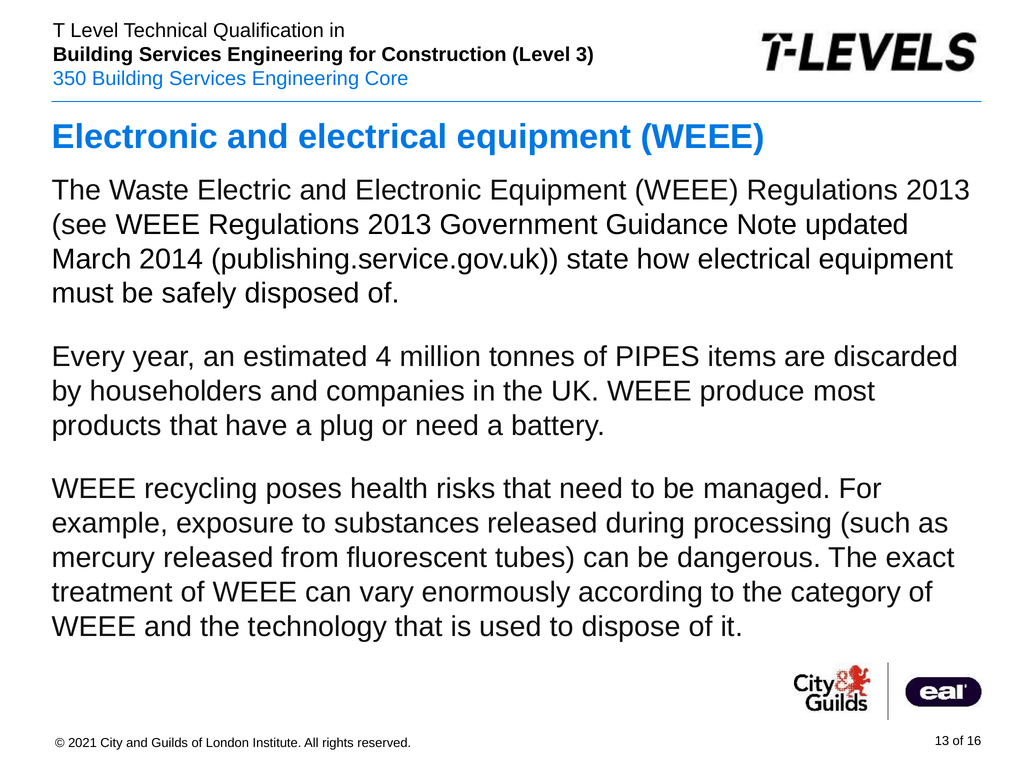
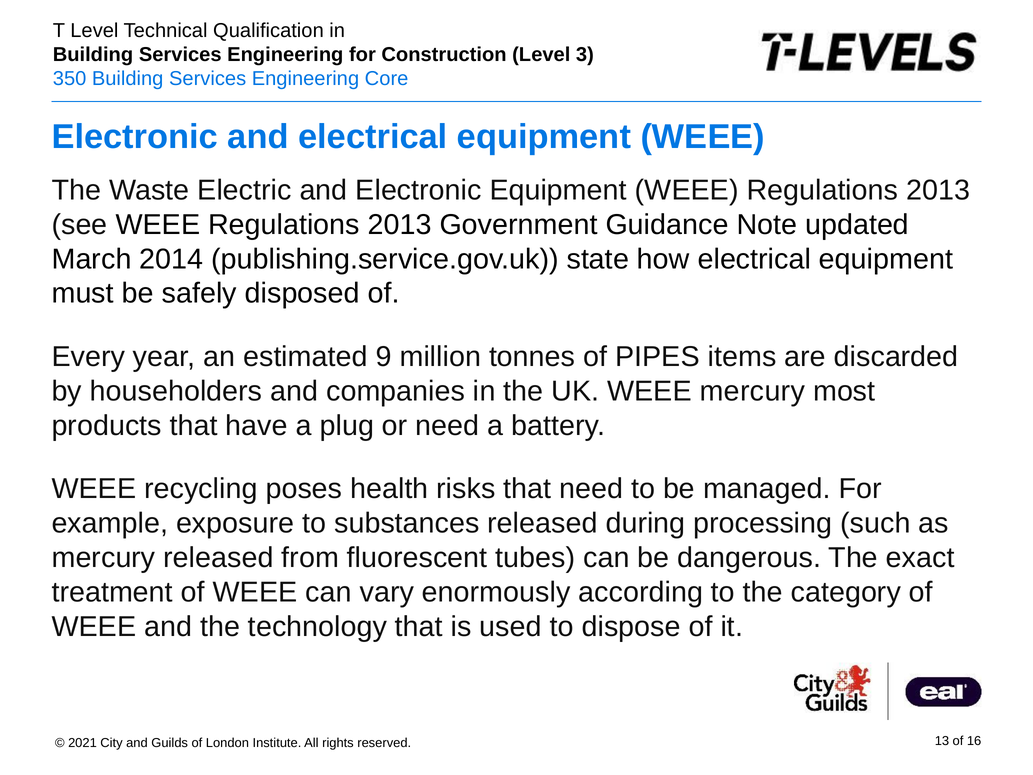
4: 4 -> 9
WEEE produce: produce -> mercury
